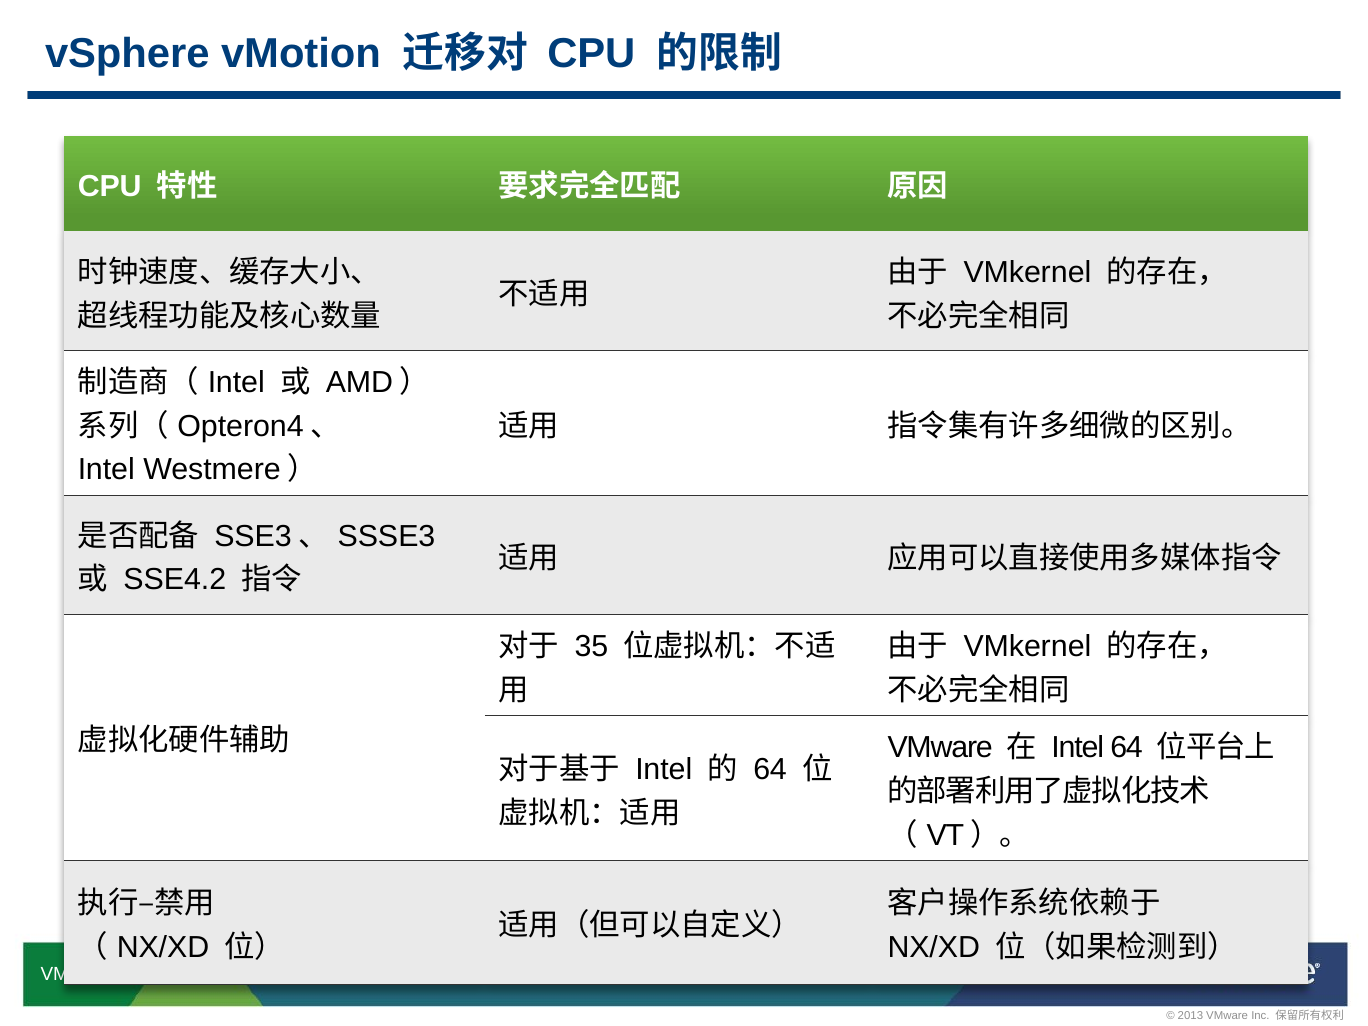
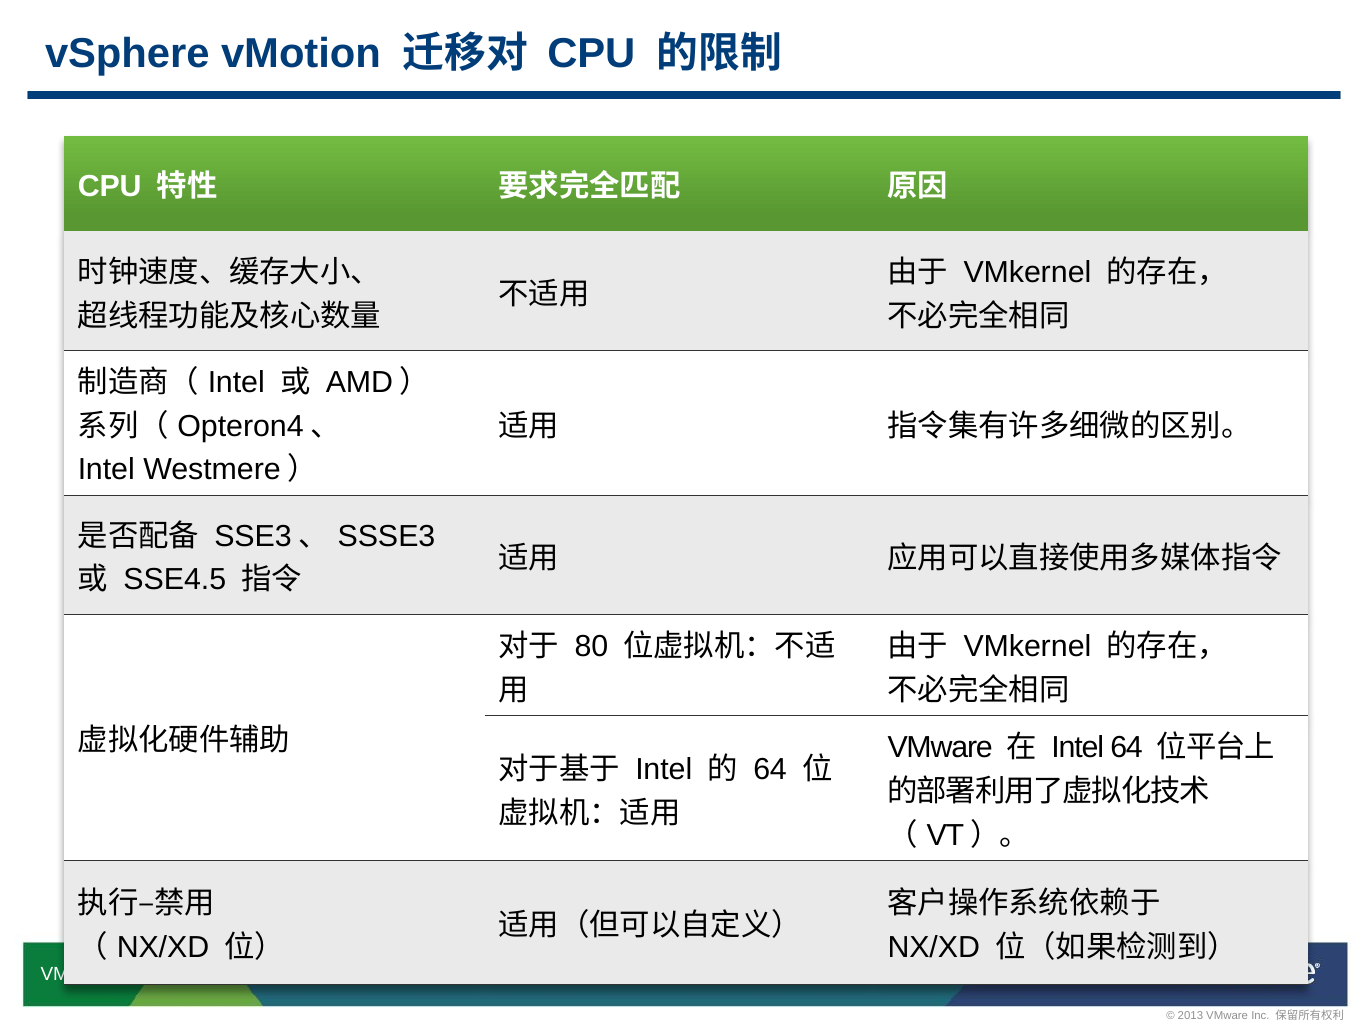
SSE4.2: SSE4.2 -> SSE4.5
35: 35 -> 80
